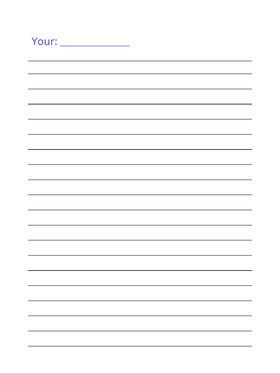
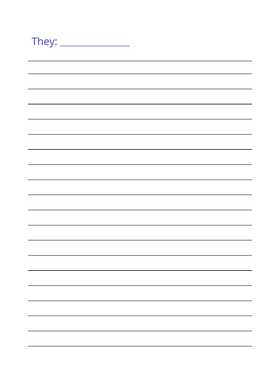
Your: Your -> They
